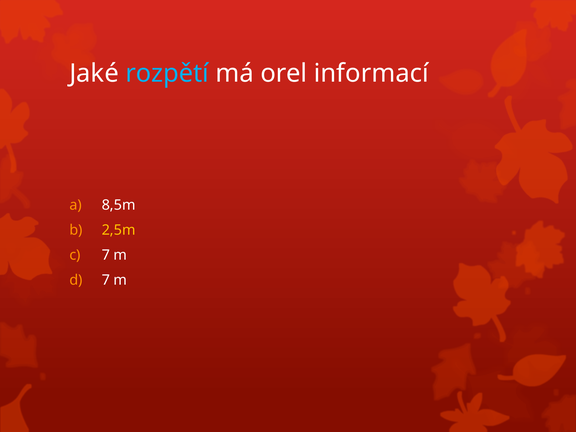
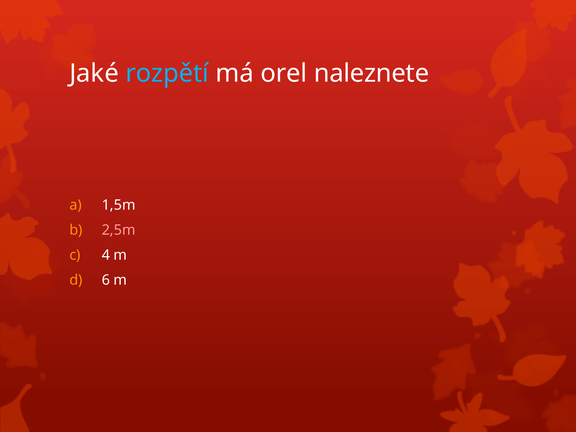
informací: informací -> naleznete
8,5m: 8,5m -> 1,5m
2,5m colour: yellow -> pink
7 at (106, 255): 7 -> 4
7 at (106, 280): 7 -> 6
